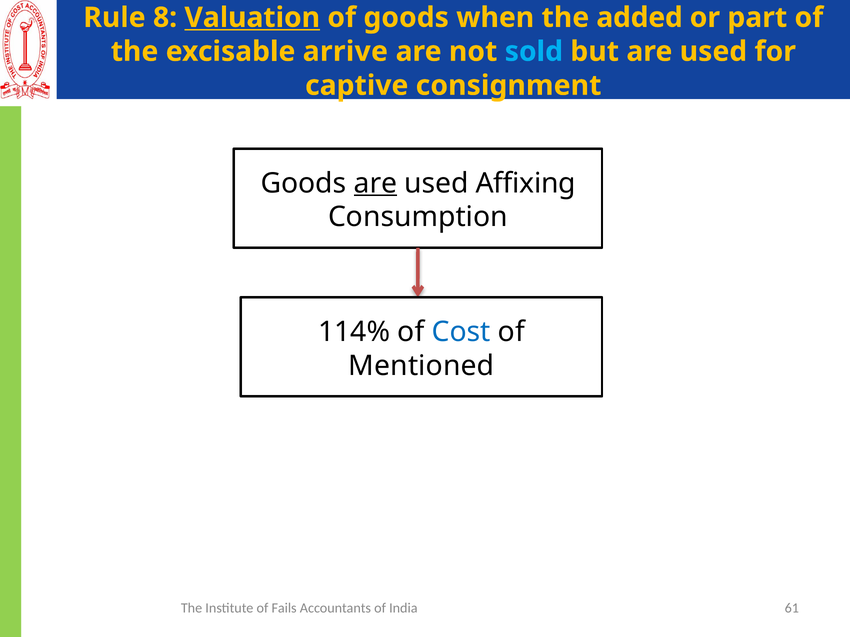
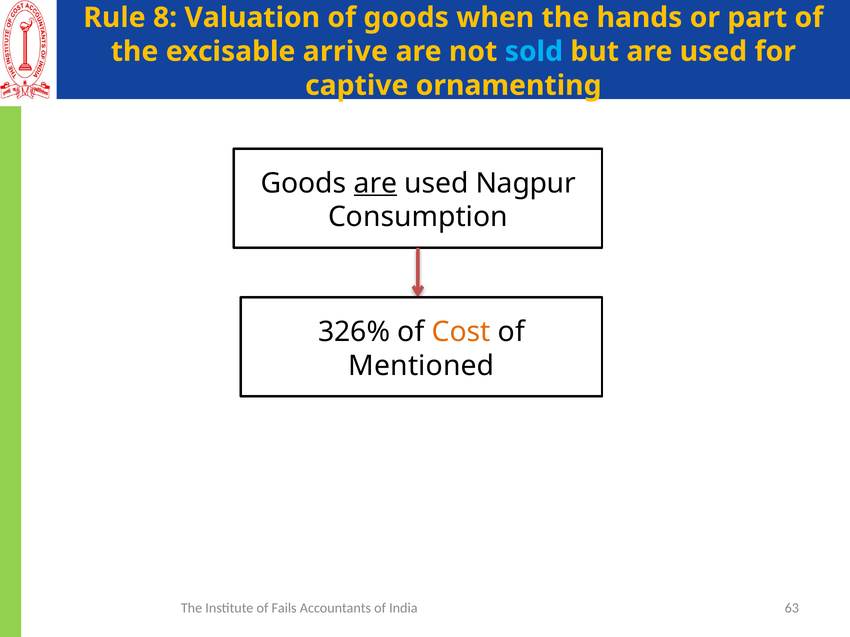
Valuation underline: present -> none
added: added -> hands
consignment: consignment -> ornamenting
Affixing: Affixing -> Nagpur
114%: 114% -> 326%
Cost colour: blue -> orange
61: 61 -> 63
